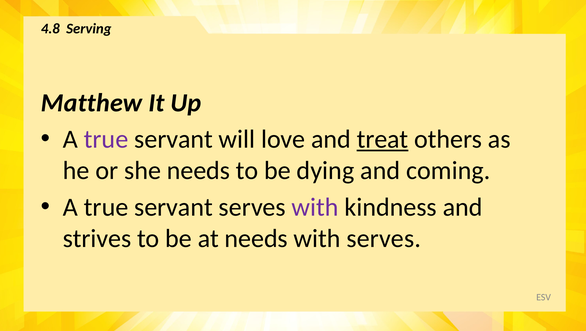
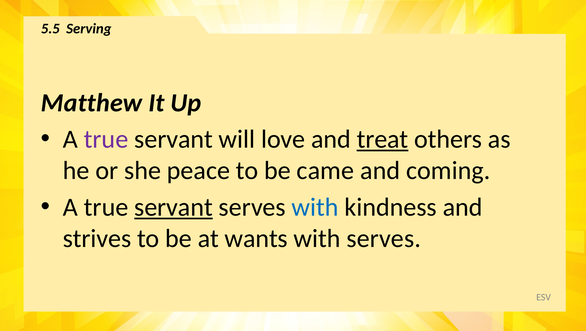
4.8: 4.8 -> 5.5
she needs: needs -> peace
dying: dying -> came
servant at (173, 207) underline: none -> present
with at (315, 207) colour: purple -> blue
at needs: needs -> wants
